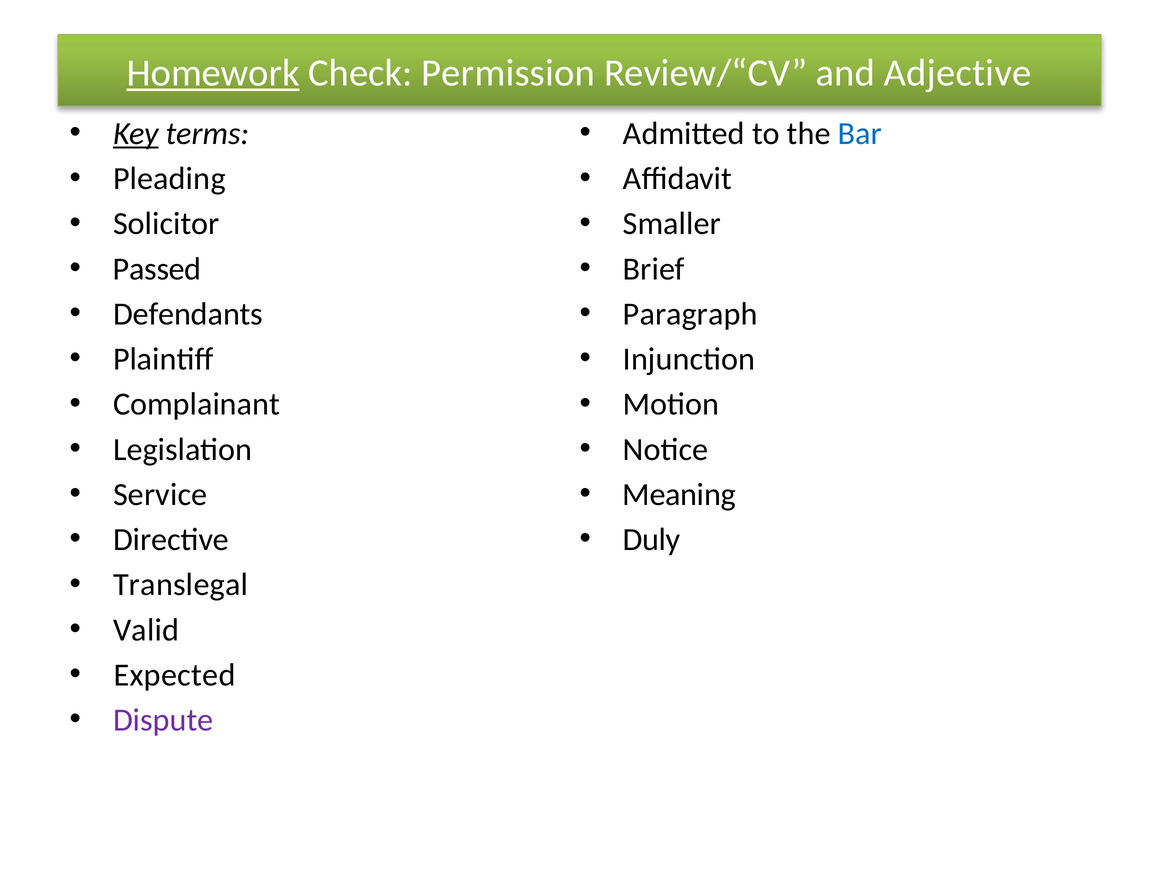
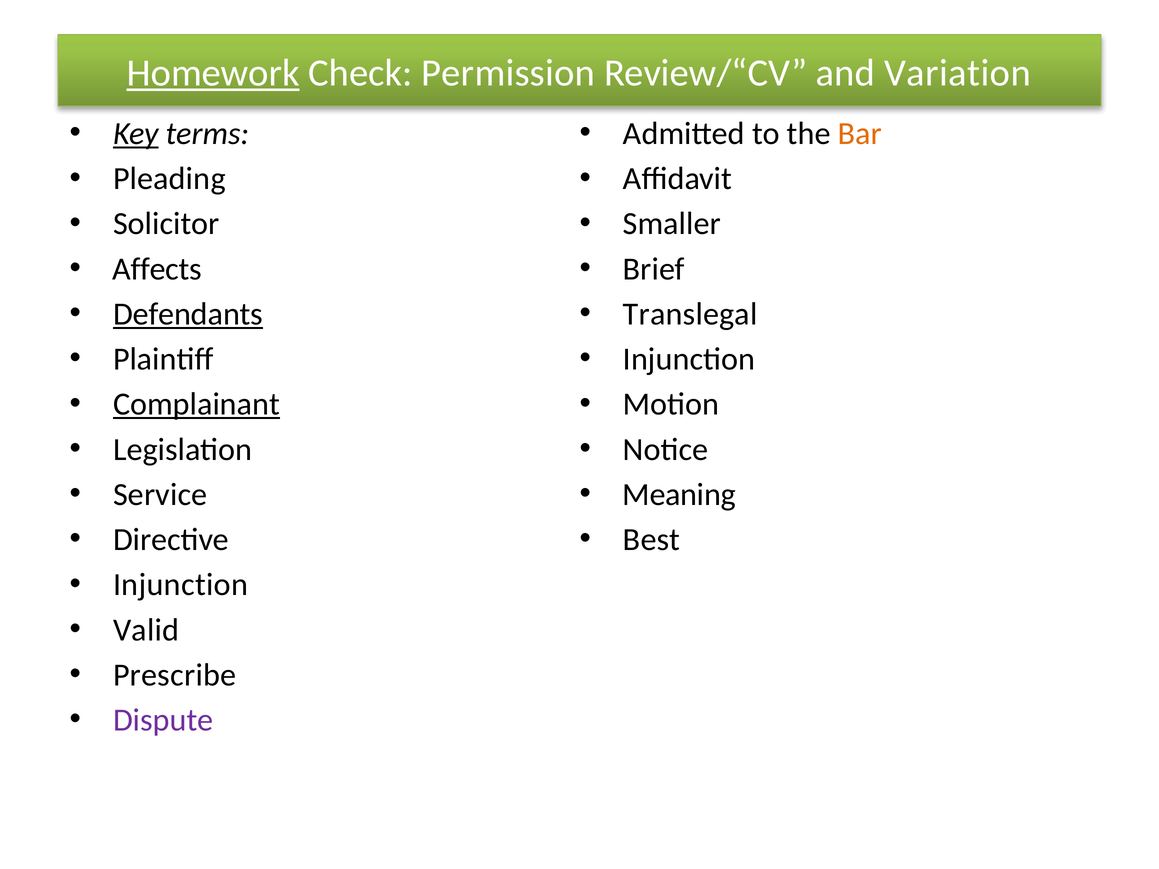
Adjective: Adjective -> Variation
Bar colour: blue -> orange
Passed: Passed -> Affects
Defendants underline: none -> present
Paragraph: Paragraph -> Translegal
Complainant underline: none -> present
Duly: Duly -> Best
Translegal at (181, 585): Translegal -> Injunction
Expected: Expected -> Prescribe
